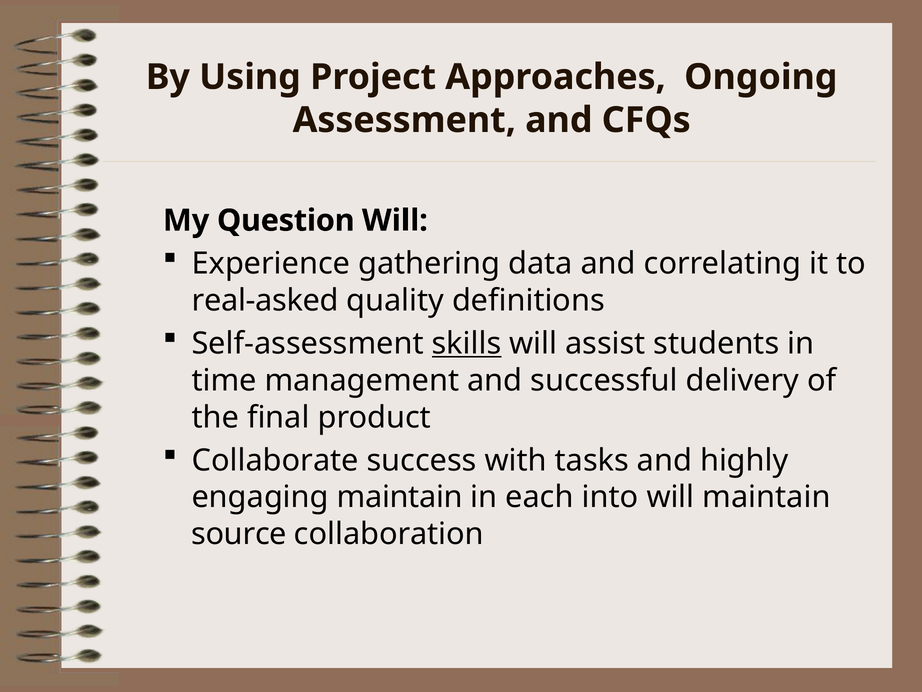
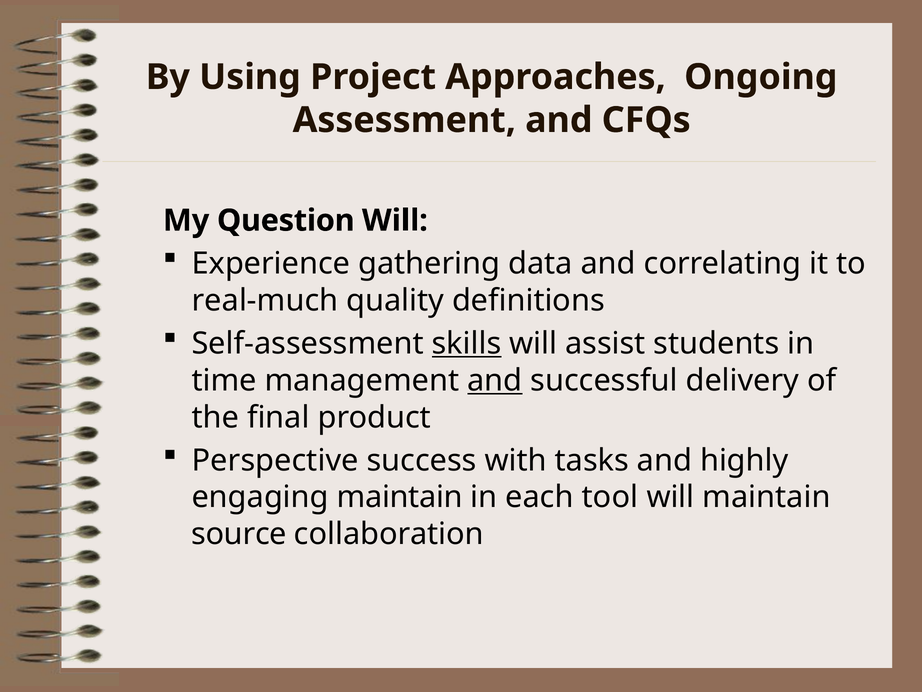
real-asked: real-asked -> real-much
and at (495, 380) underline: none -> present
Collaborate: Collaborate -> Perspective
into: into -> tool
